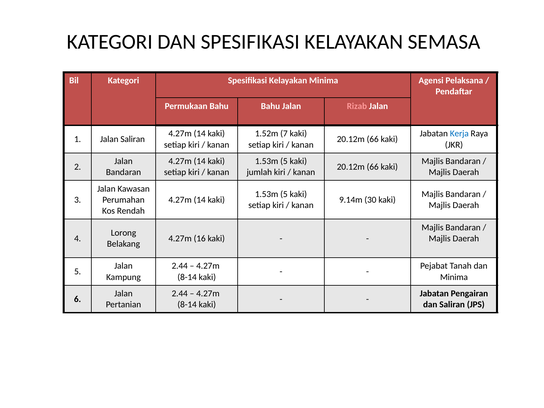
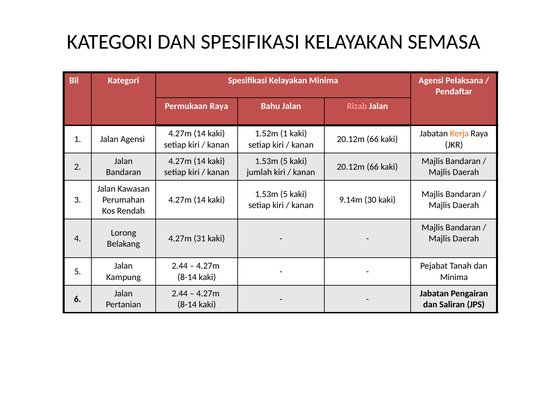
Permukaan Bahu: Bahu -> Raya
1.52m 7: 7 -> 1
Kerja colour: blue -> orange
Jalan Saliran: Saliran -> Agensi
16: 16 -> 31
